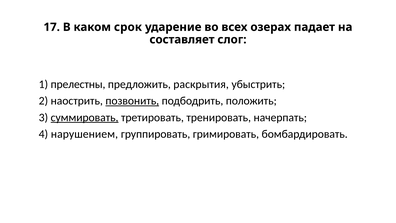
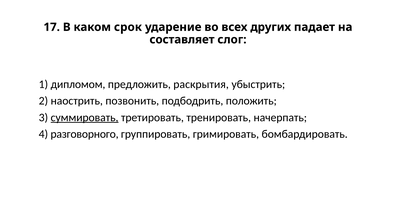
озерах: озерах -> других
прелестны: прелестны -> дипломом
позвонить underline: present -> none
нарушением: нарушением -> разговорного
